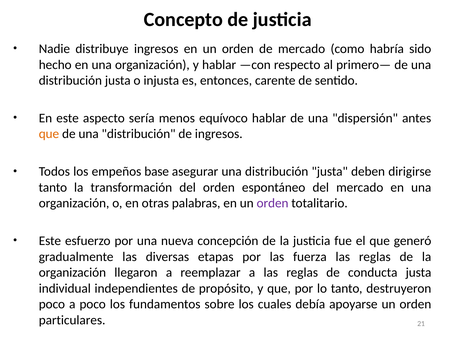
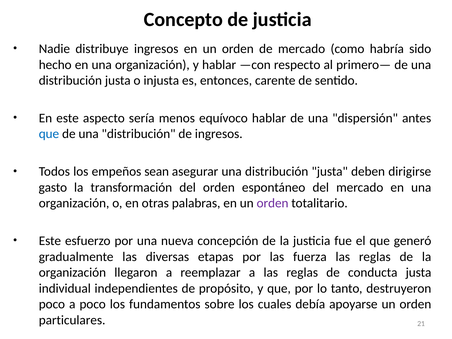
que at (49, 134) colour: orange -> blue
base: base -> sean
tanto at (53, 187): tanto -> gasto
